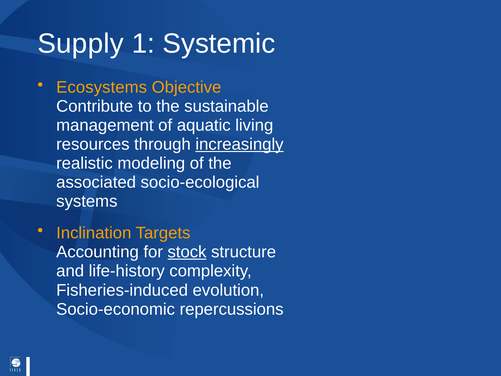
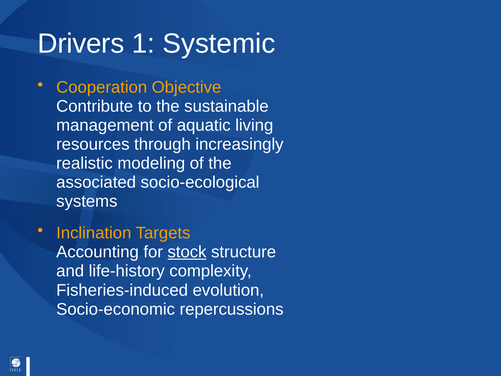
Supply: Supply -> Drivers
Ecosystems: Ecosystems -> Cooperation
increasingly underline: present -> none
